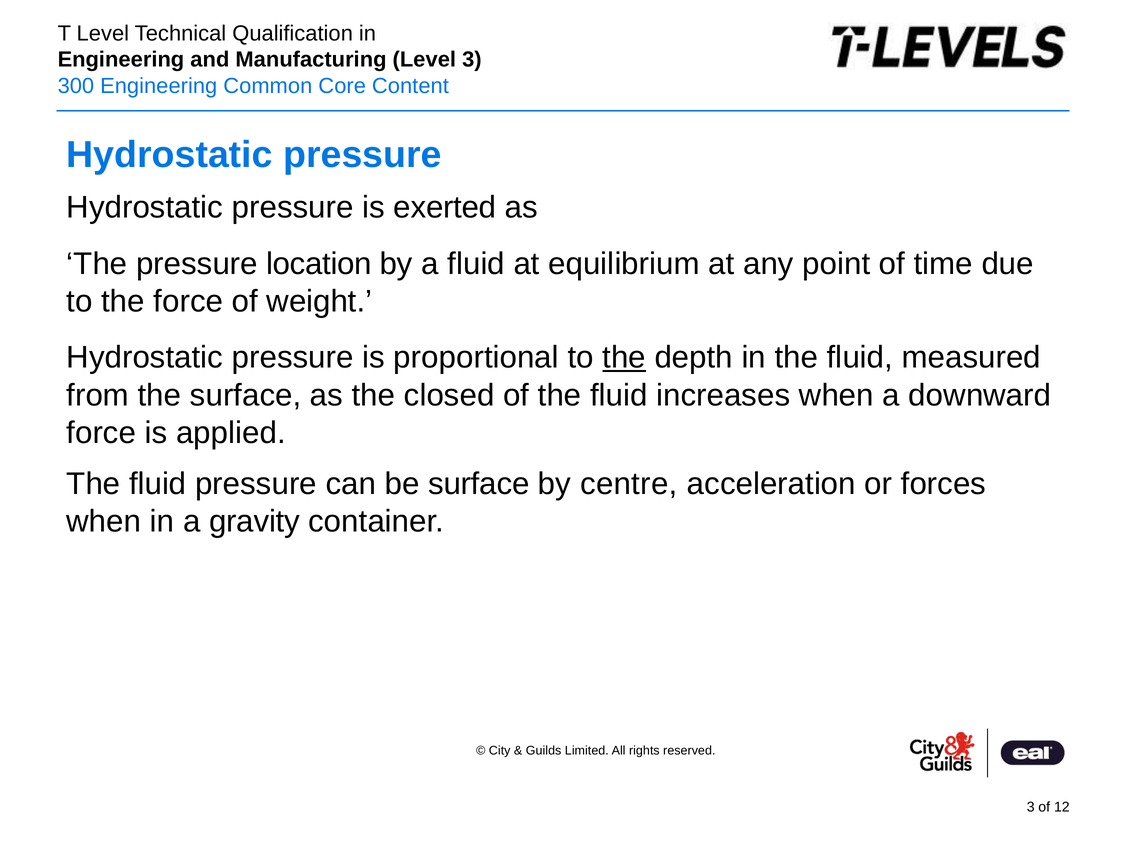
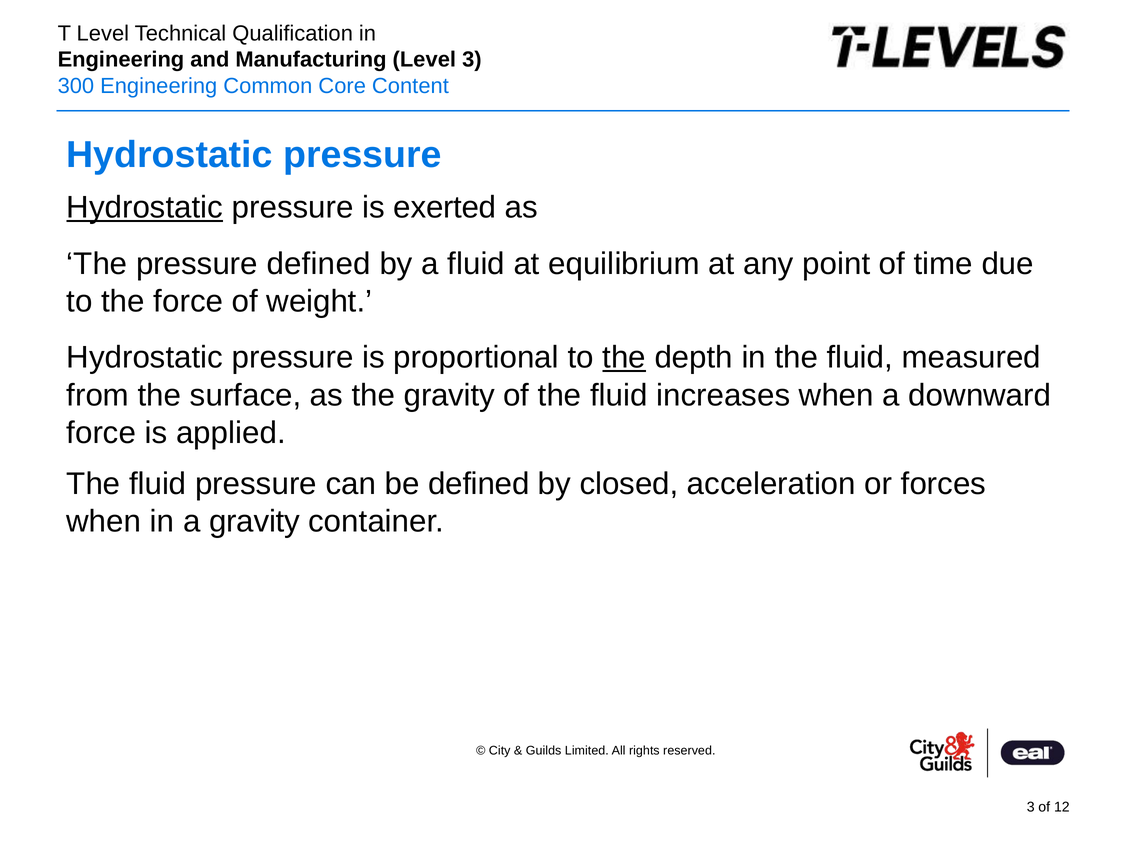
Hydrostatic at (145, 208) underline: none -> present
pressure location: location -> defined
the closed: closed -> gravity
be surface: surface -> defined
centre: centre -> closed
